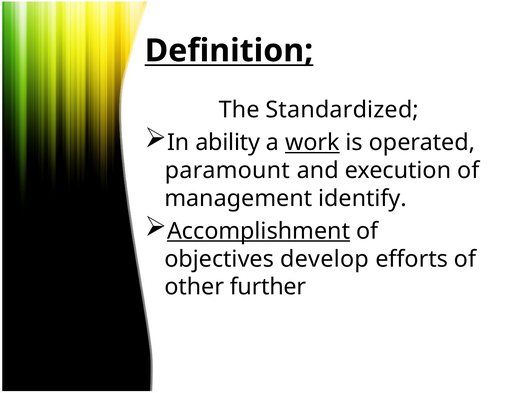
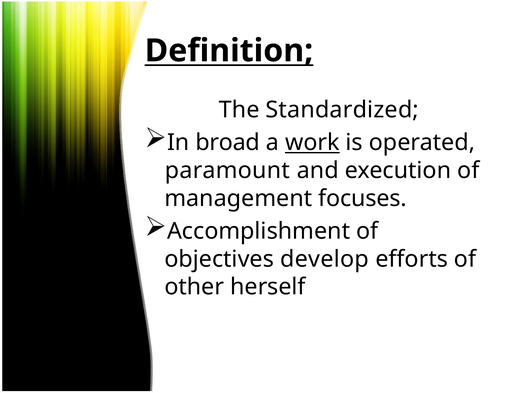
ability: ability -> broad
identify: identify -> focuses
Accomplishment underline: present -> none
further: further -> herself
